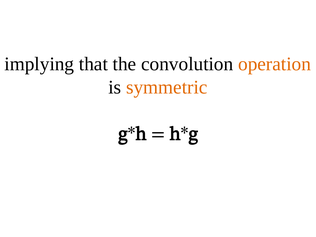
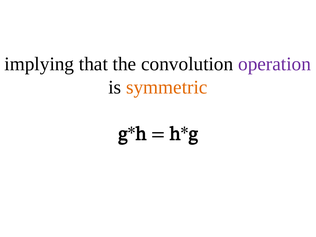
operation colour: orange -> purple
